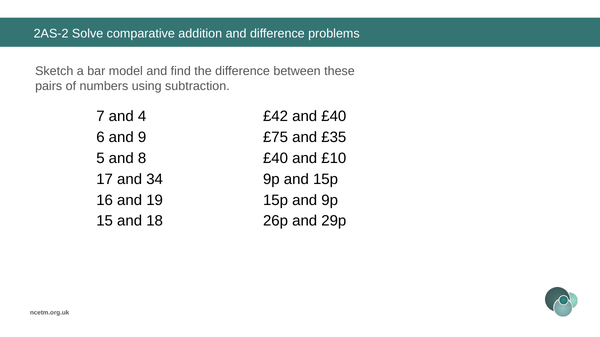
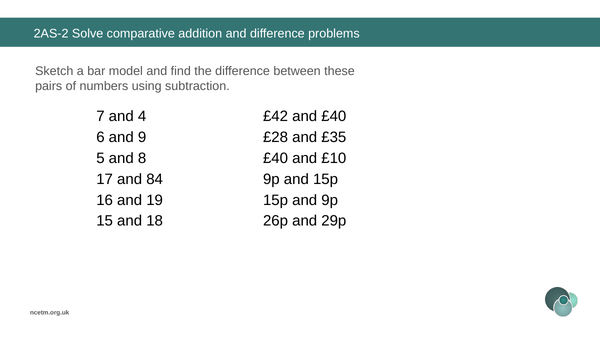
£75: £75 -> £28
34: 34 -> 84
